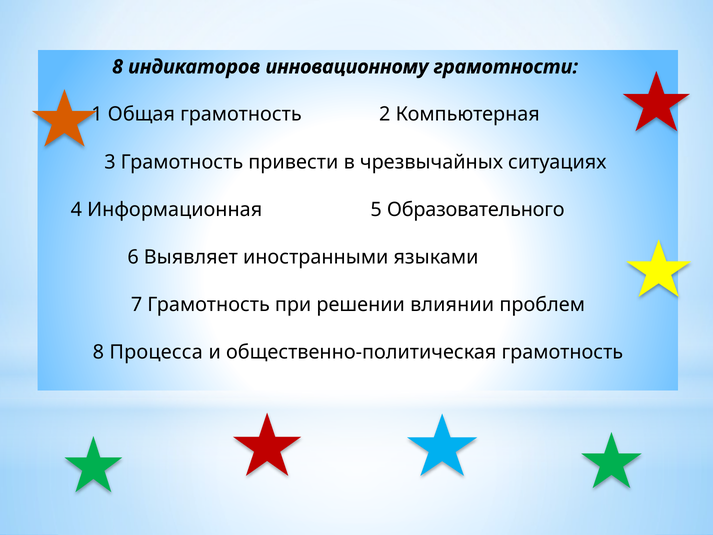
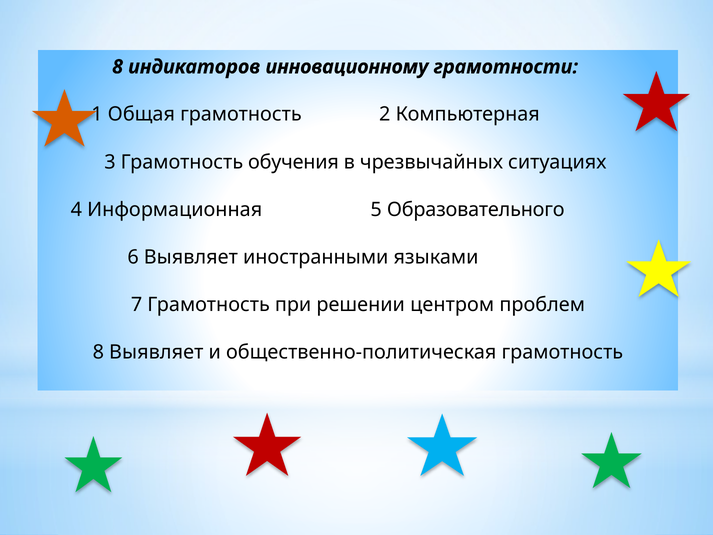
привести: привести -> обучения
влиянии: влиянии -> центром
8 Процесса: Процесса -> Выявляет
